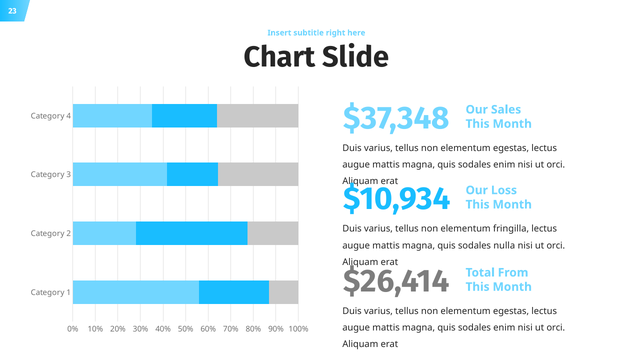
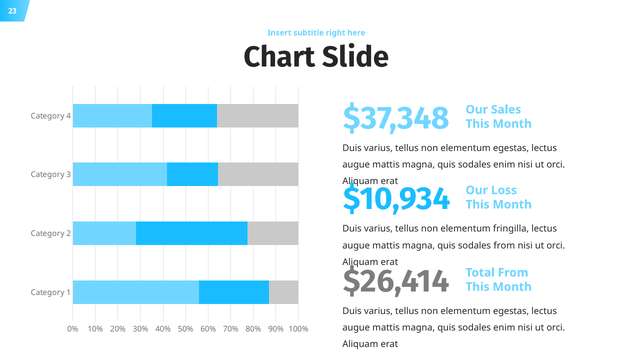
sodales nulla: nulla -> from
